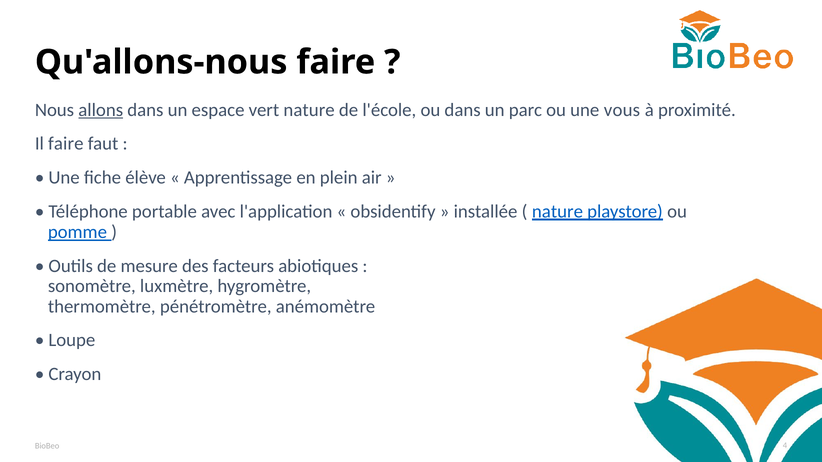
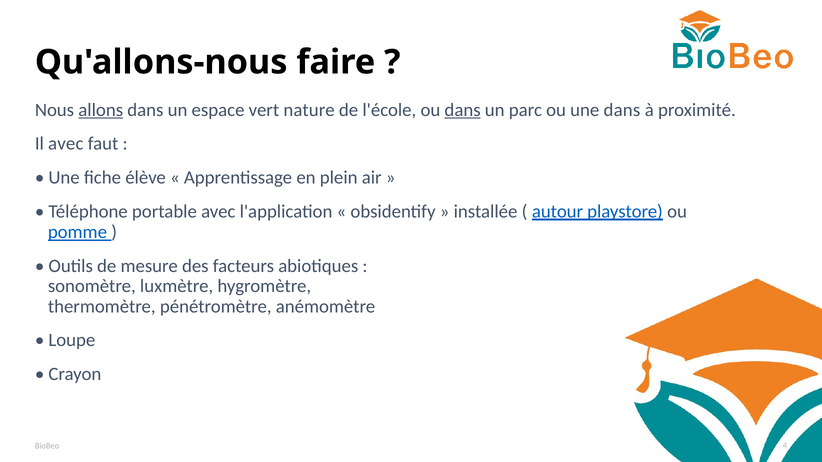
dans at (463, 110) underline: none -> present
une vous: vous -> dans
Il faire: faire -> avec
nature at (557, 212): nature -> autour
